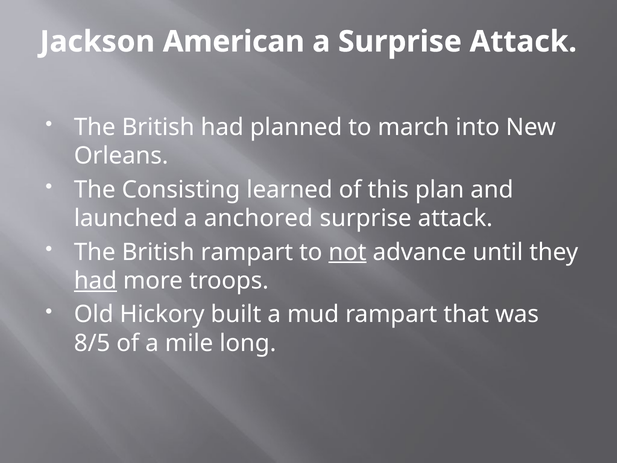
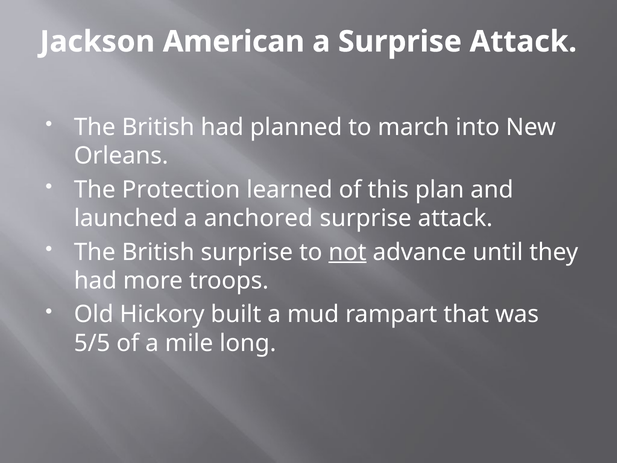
Consisting: Consisting -> Protection
British rampart: rampart -> surprise
had at (95, 281) underline: present -> none
8/5: 8/5 -> 5/5
